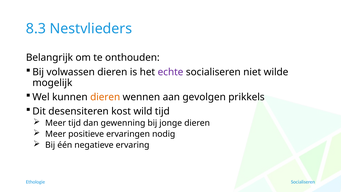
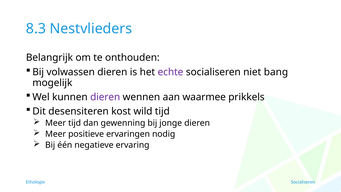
wilde: wilde -> bang
dieren at (105, 97) colour: orange -> purple
gevolgen: gevolgen -> waarmee
